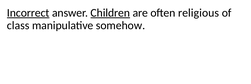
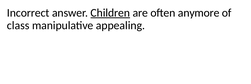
Incorrect underline: present -> none
religious: religious -> anymore
somehow: somehow -> appealing
